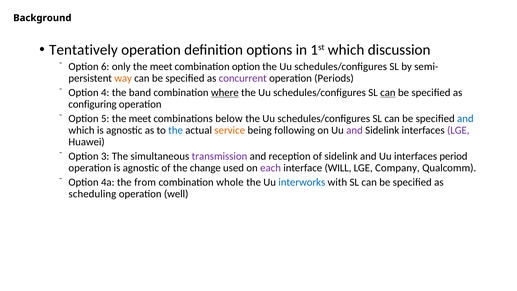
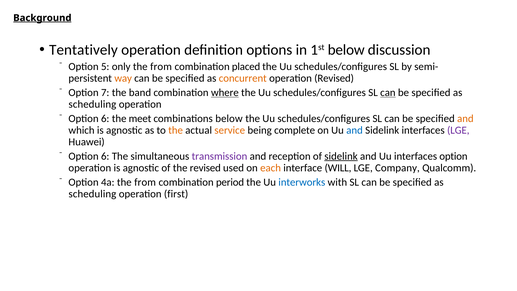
Background underline: none -> present
1st which: which -> below
6: 6 -> 5
only the meet: meet -> from
combination option: option -> placed
concurrent colour: purple -> orange
operation Periods: Periods -> Revised
4: 4 -> 7
configuring at (93, 104): configuring -> scheduling
5 at (105, 118): 5 -> 6
and at (465, 118) colour: blue -> orange
the at (176, 130) colour: blue -> orange
following: following -> complete
and at (355, 130) colour: purple -> blue
3 at (105, 156): 3 -> 6
sidelink at (341, 156) underline: none -> present
interfaces period: period -> option
the change: change -> revised
each colour: purple -> orange
whole: whole -> period
well: well -> first
